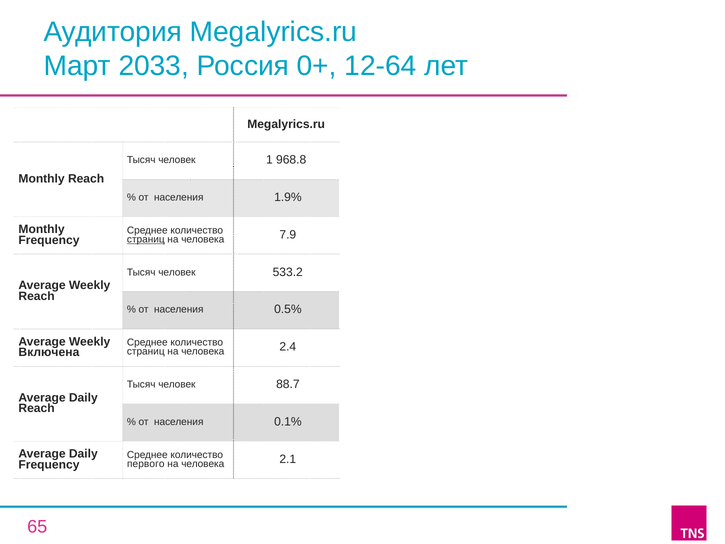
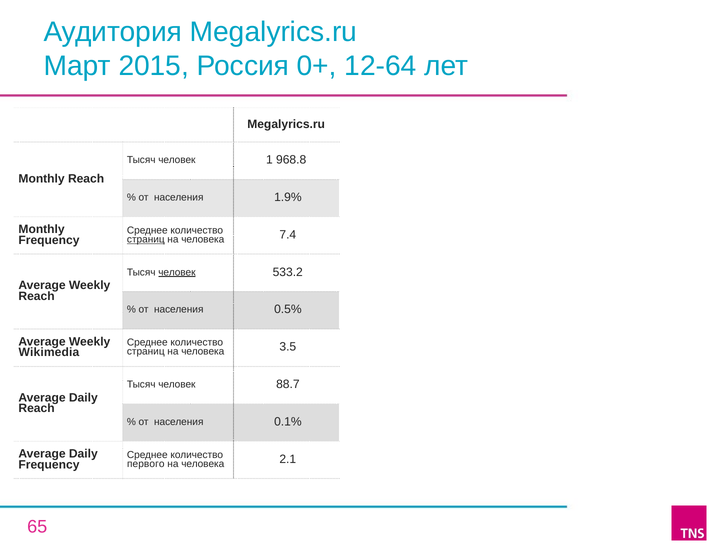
2033: 2033 -> 2015
7.9: 7.9 -> 7.4
человек at (177, 272) underline: none -> present
Включена: Включена -> Wikimedia
2.4: 2.4 -> 3.5
